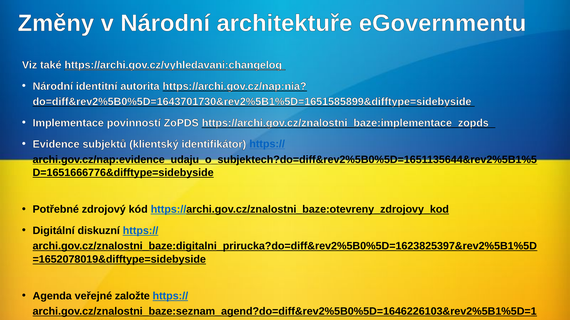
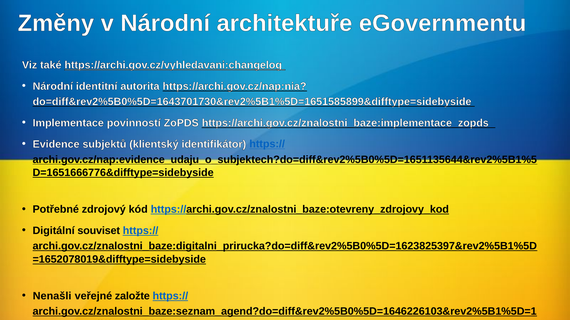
diskuzní: diskuzní -> souviset
Agenda: Agenda -> Nenašli
